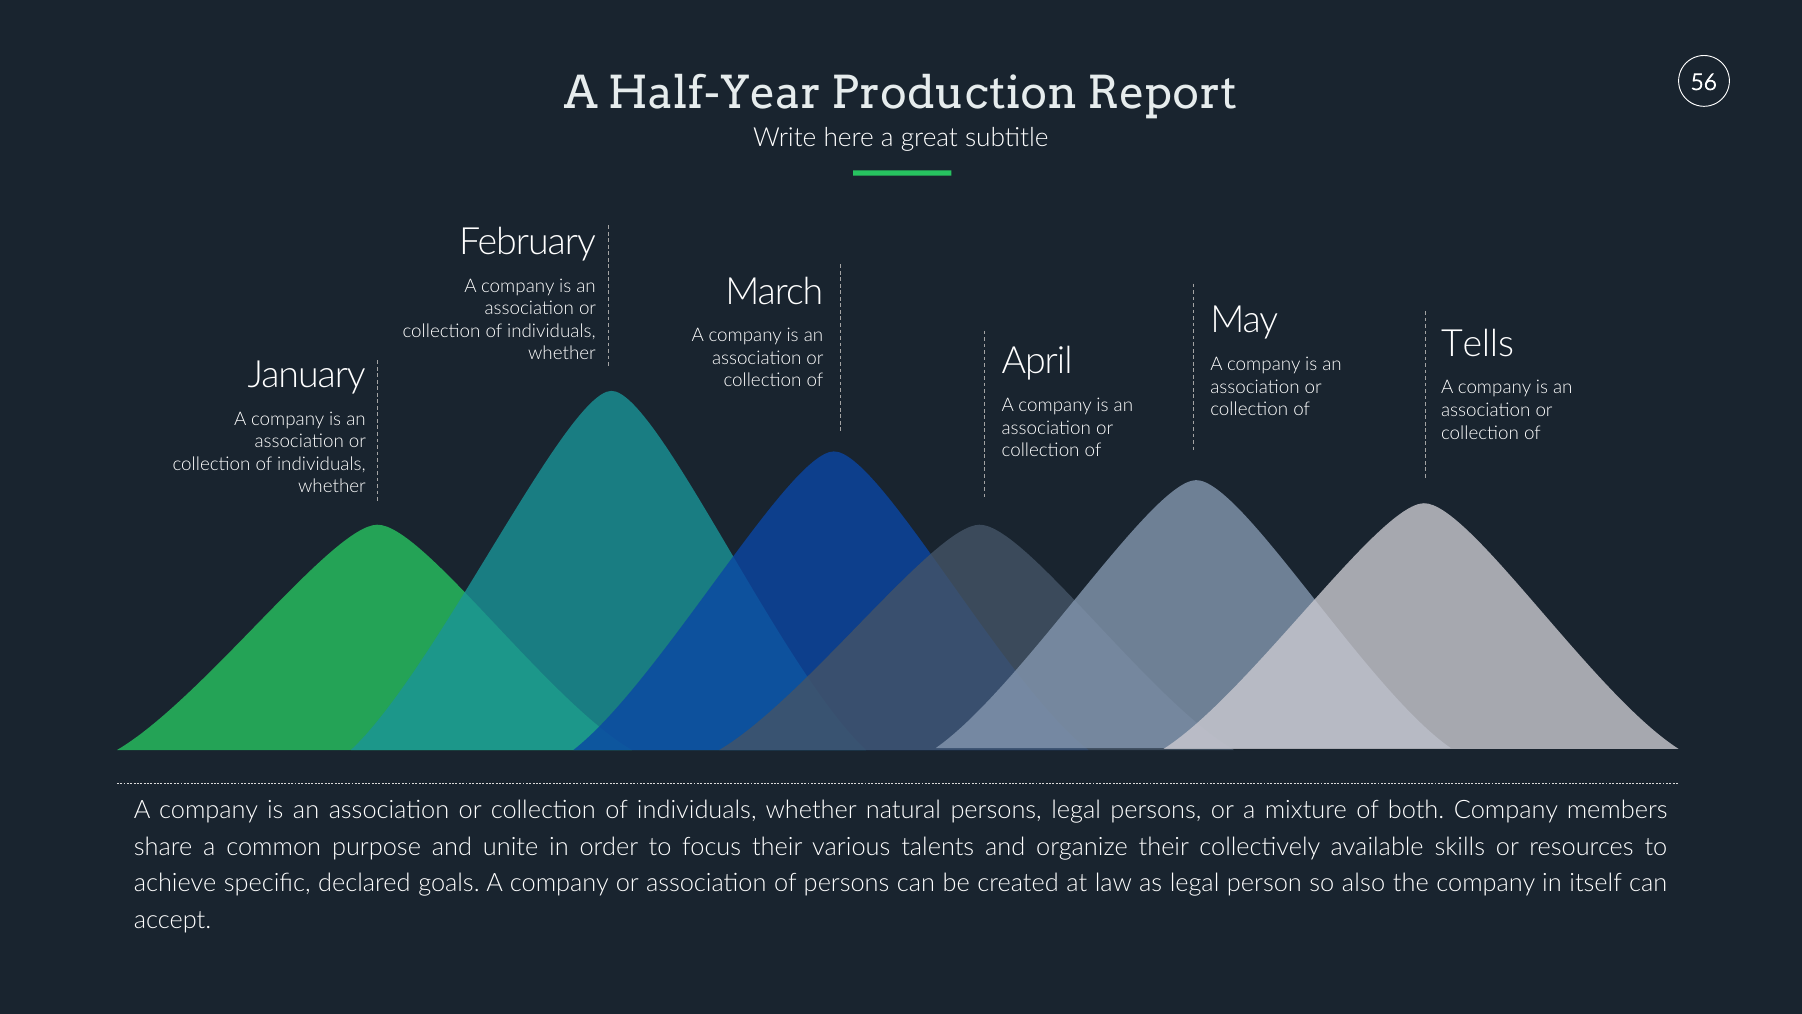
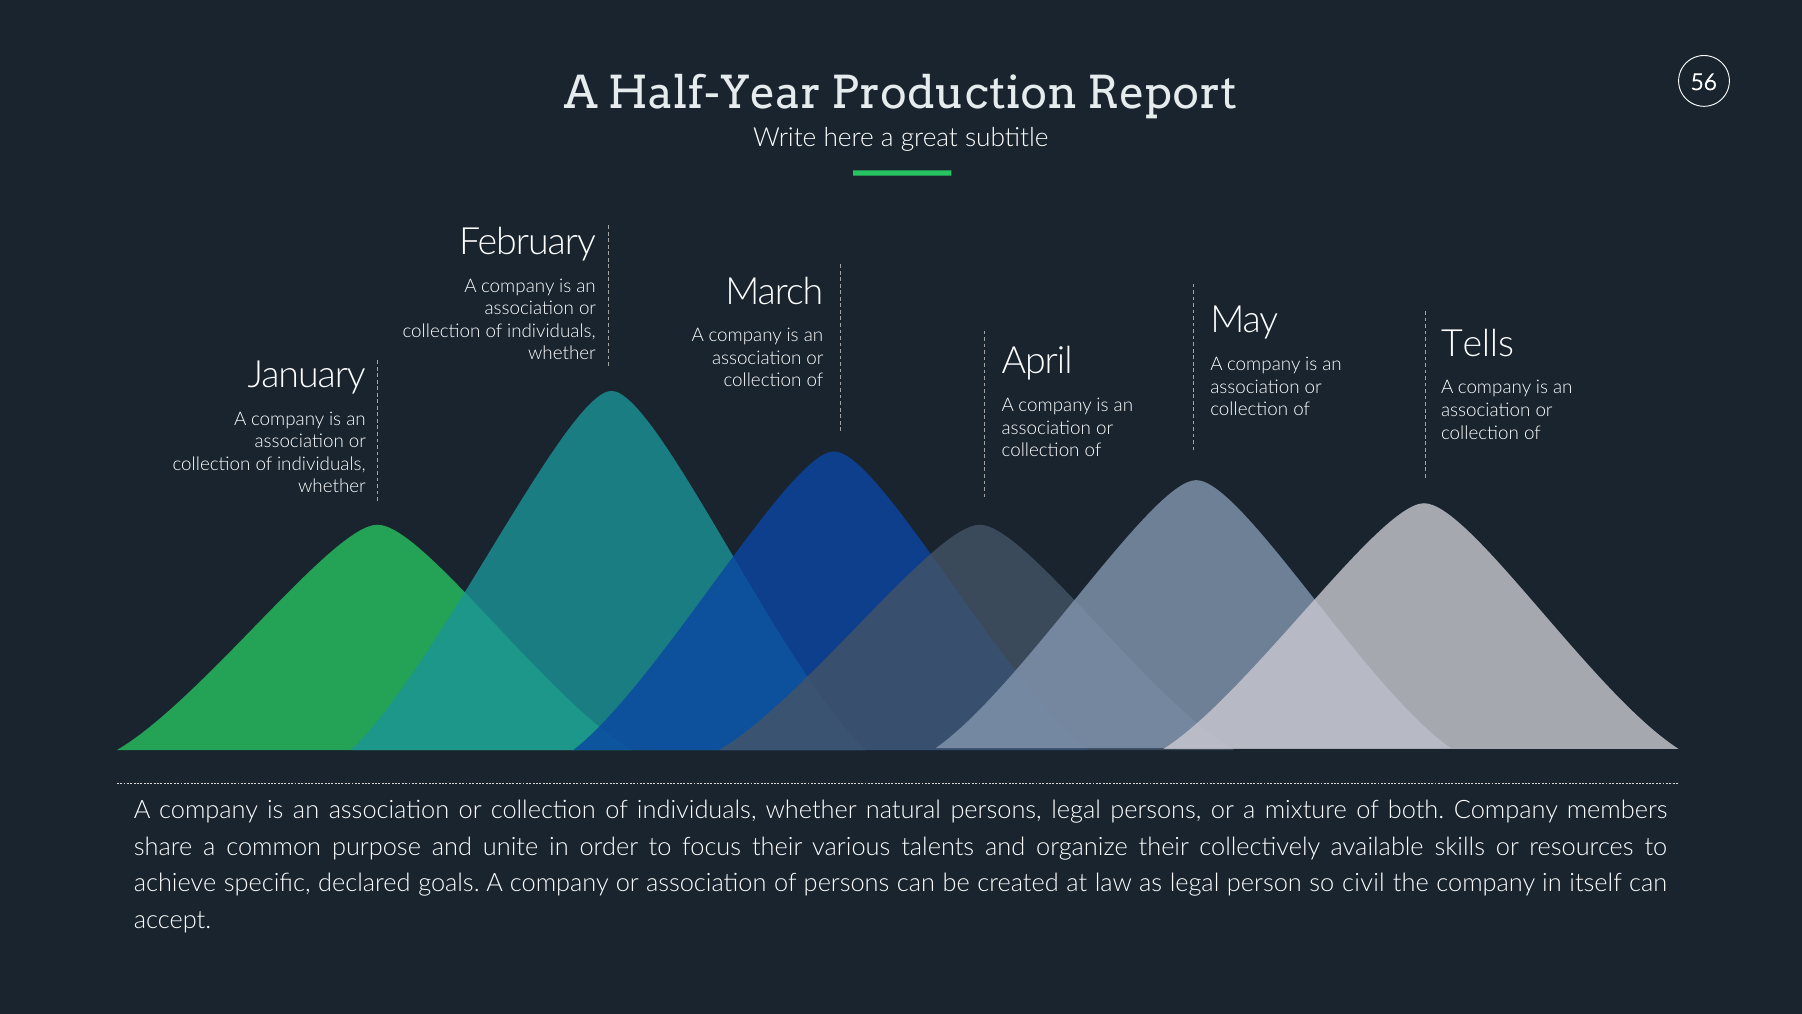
also: also -> civil
